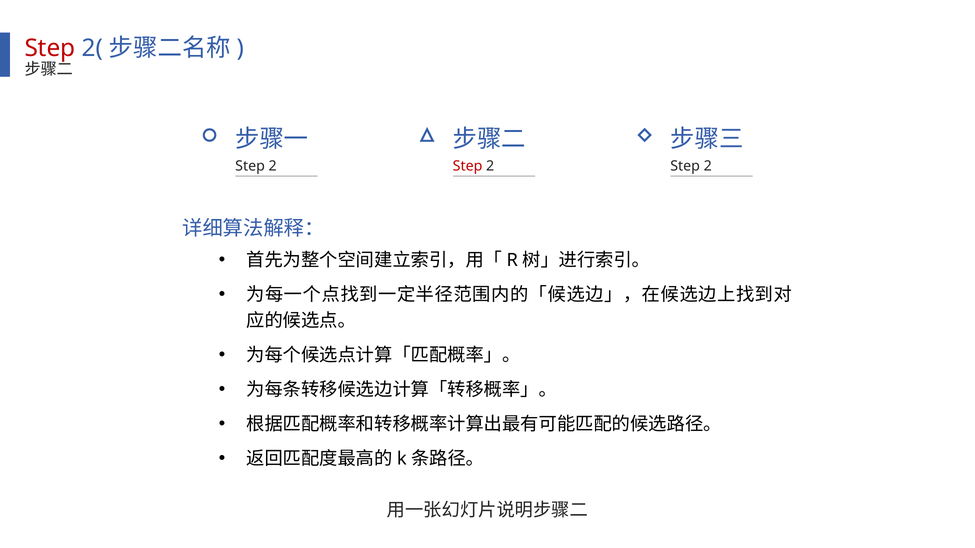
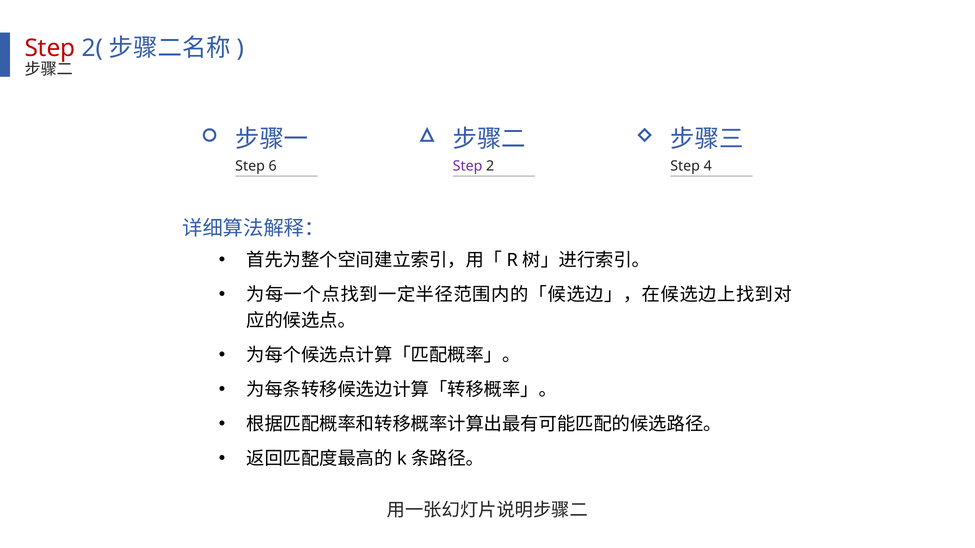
2 at (273, 166): 2 -> 6
Step at (468, 166) colour: red -> purple
2 at (708, 166): 2 -> 4
